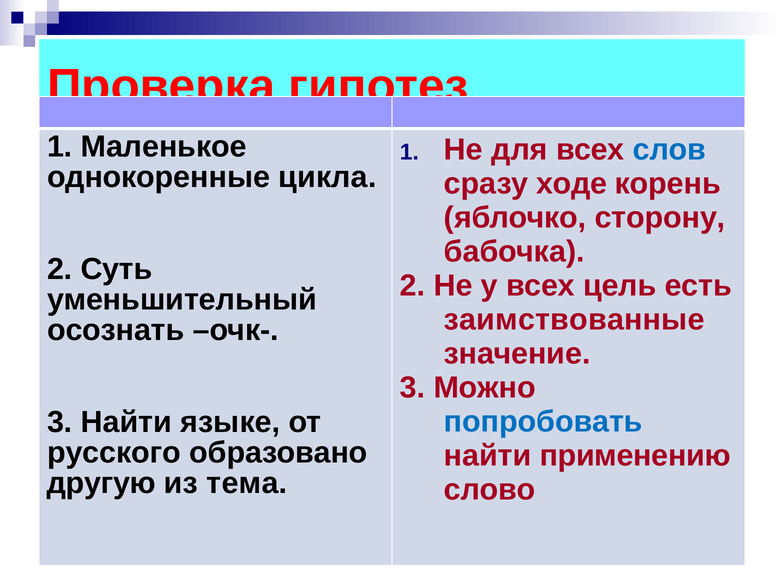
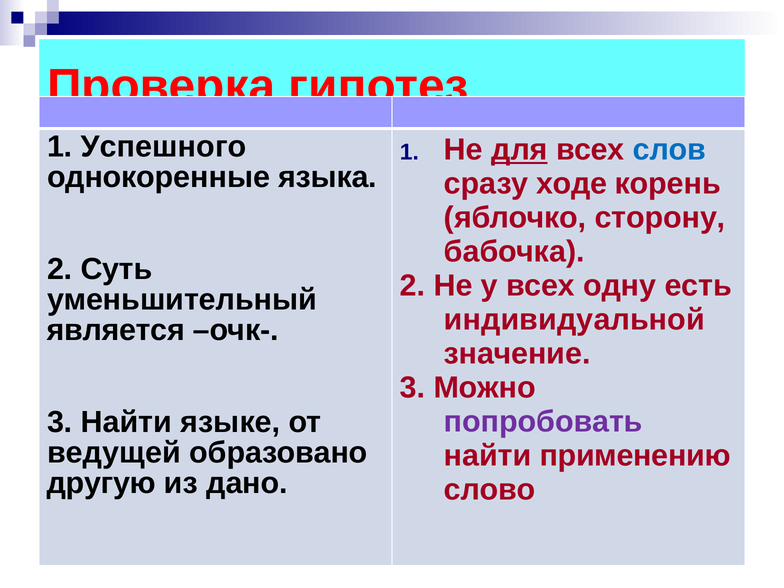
Маленькое: Маленькое -> Успешного
для underline: none -> present
цикла: цикла -> языка
цель: цель -> одну
заимствованные: заимствованные -> индивидуальной
осознать: осознать -> является
попробовать colour: blue -> purple
русского: русского -> ведущей
тема: тема -> дано
